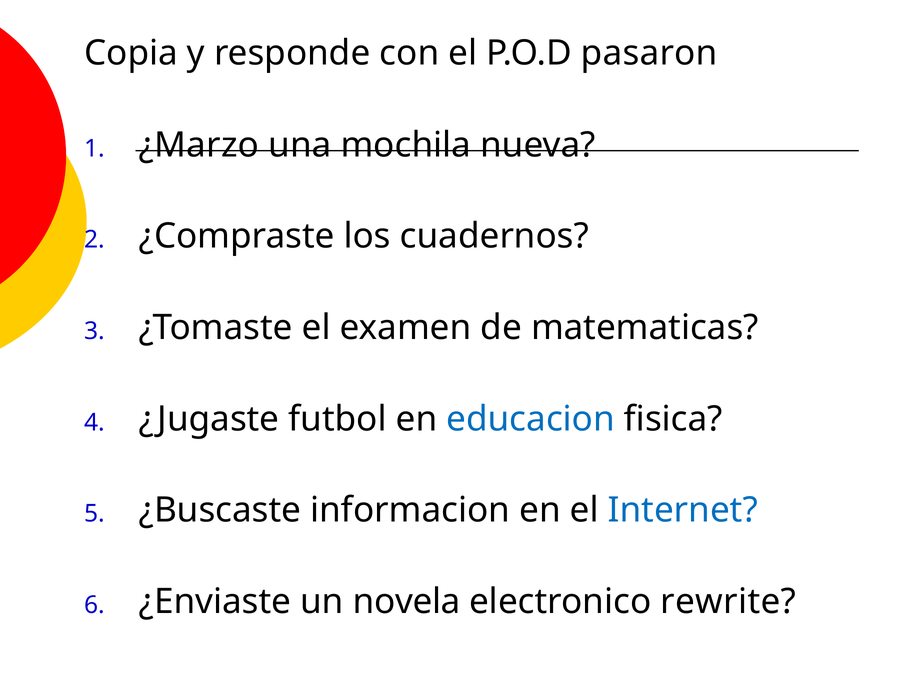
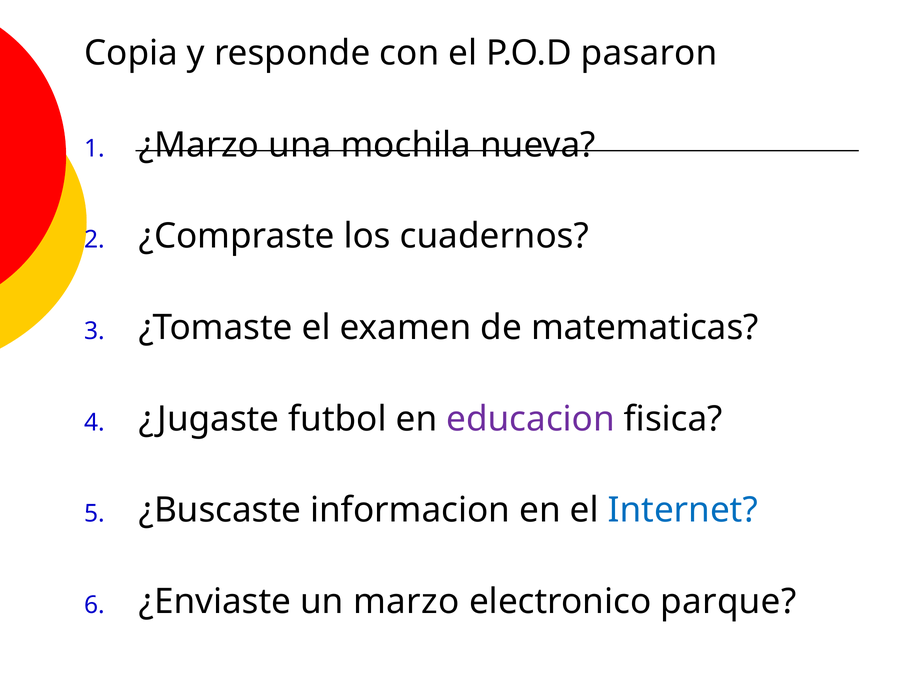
educacion colour: blue -> purple
novela: novela -> marzo
rewrite: rewrite -> parque
